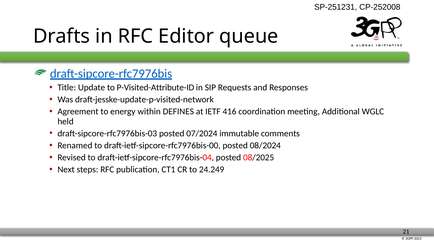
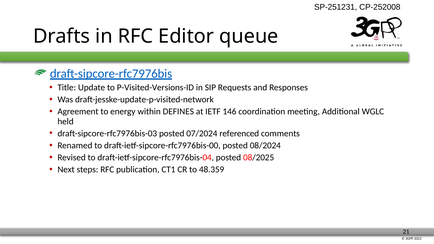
P-Visited-Attribute-ID: P-Visited-Attribute-ID -> P-Visited-Versions-ID
416: 416 -> 146
immutable: immutable -> referenced
24.249: 24.249 -> 48.359
